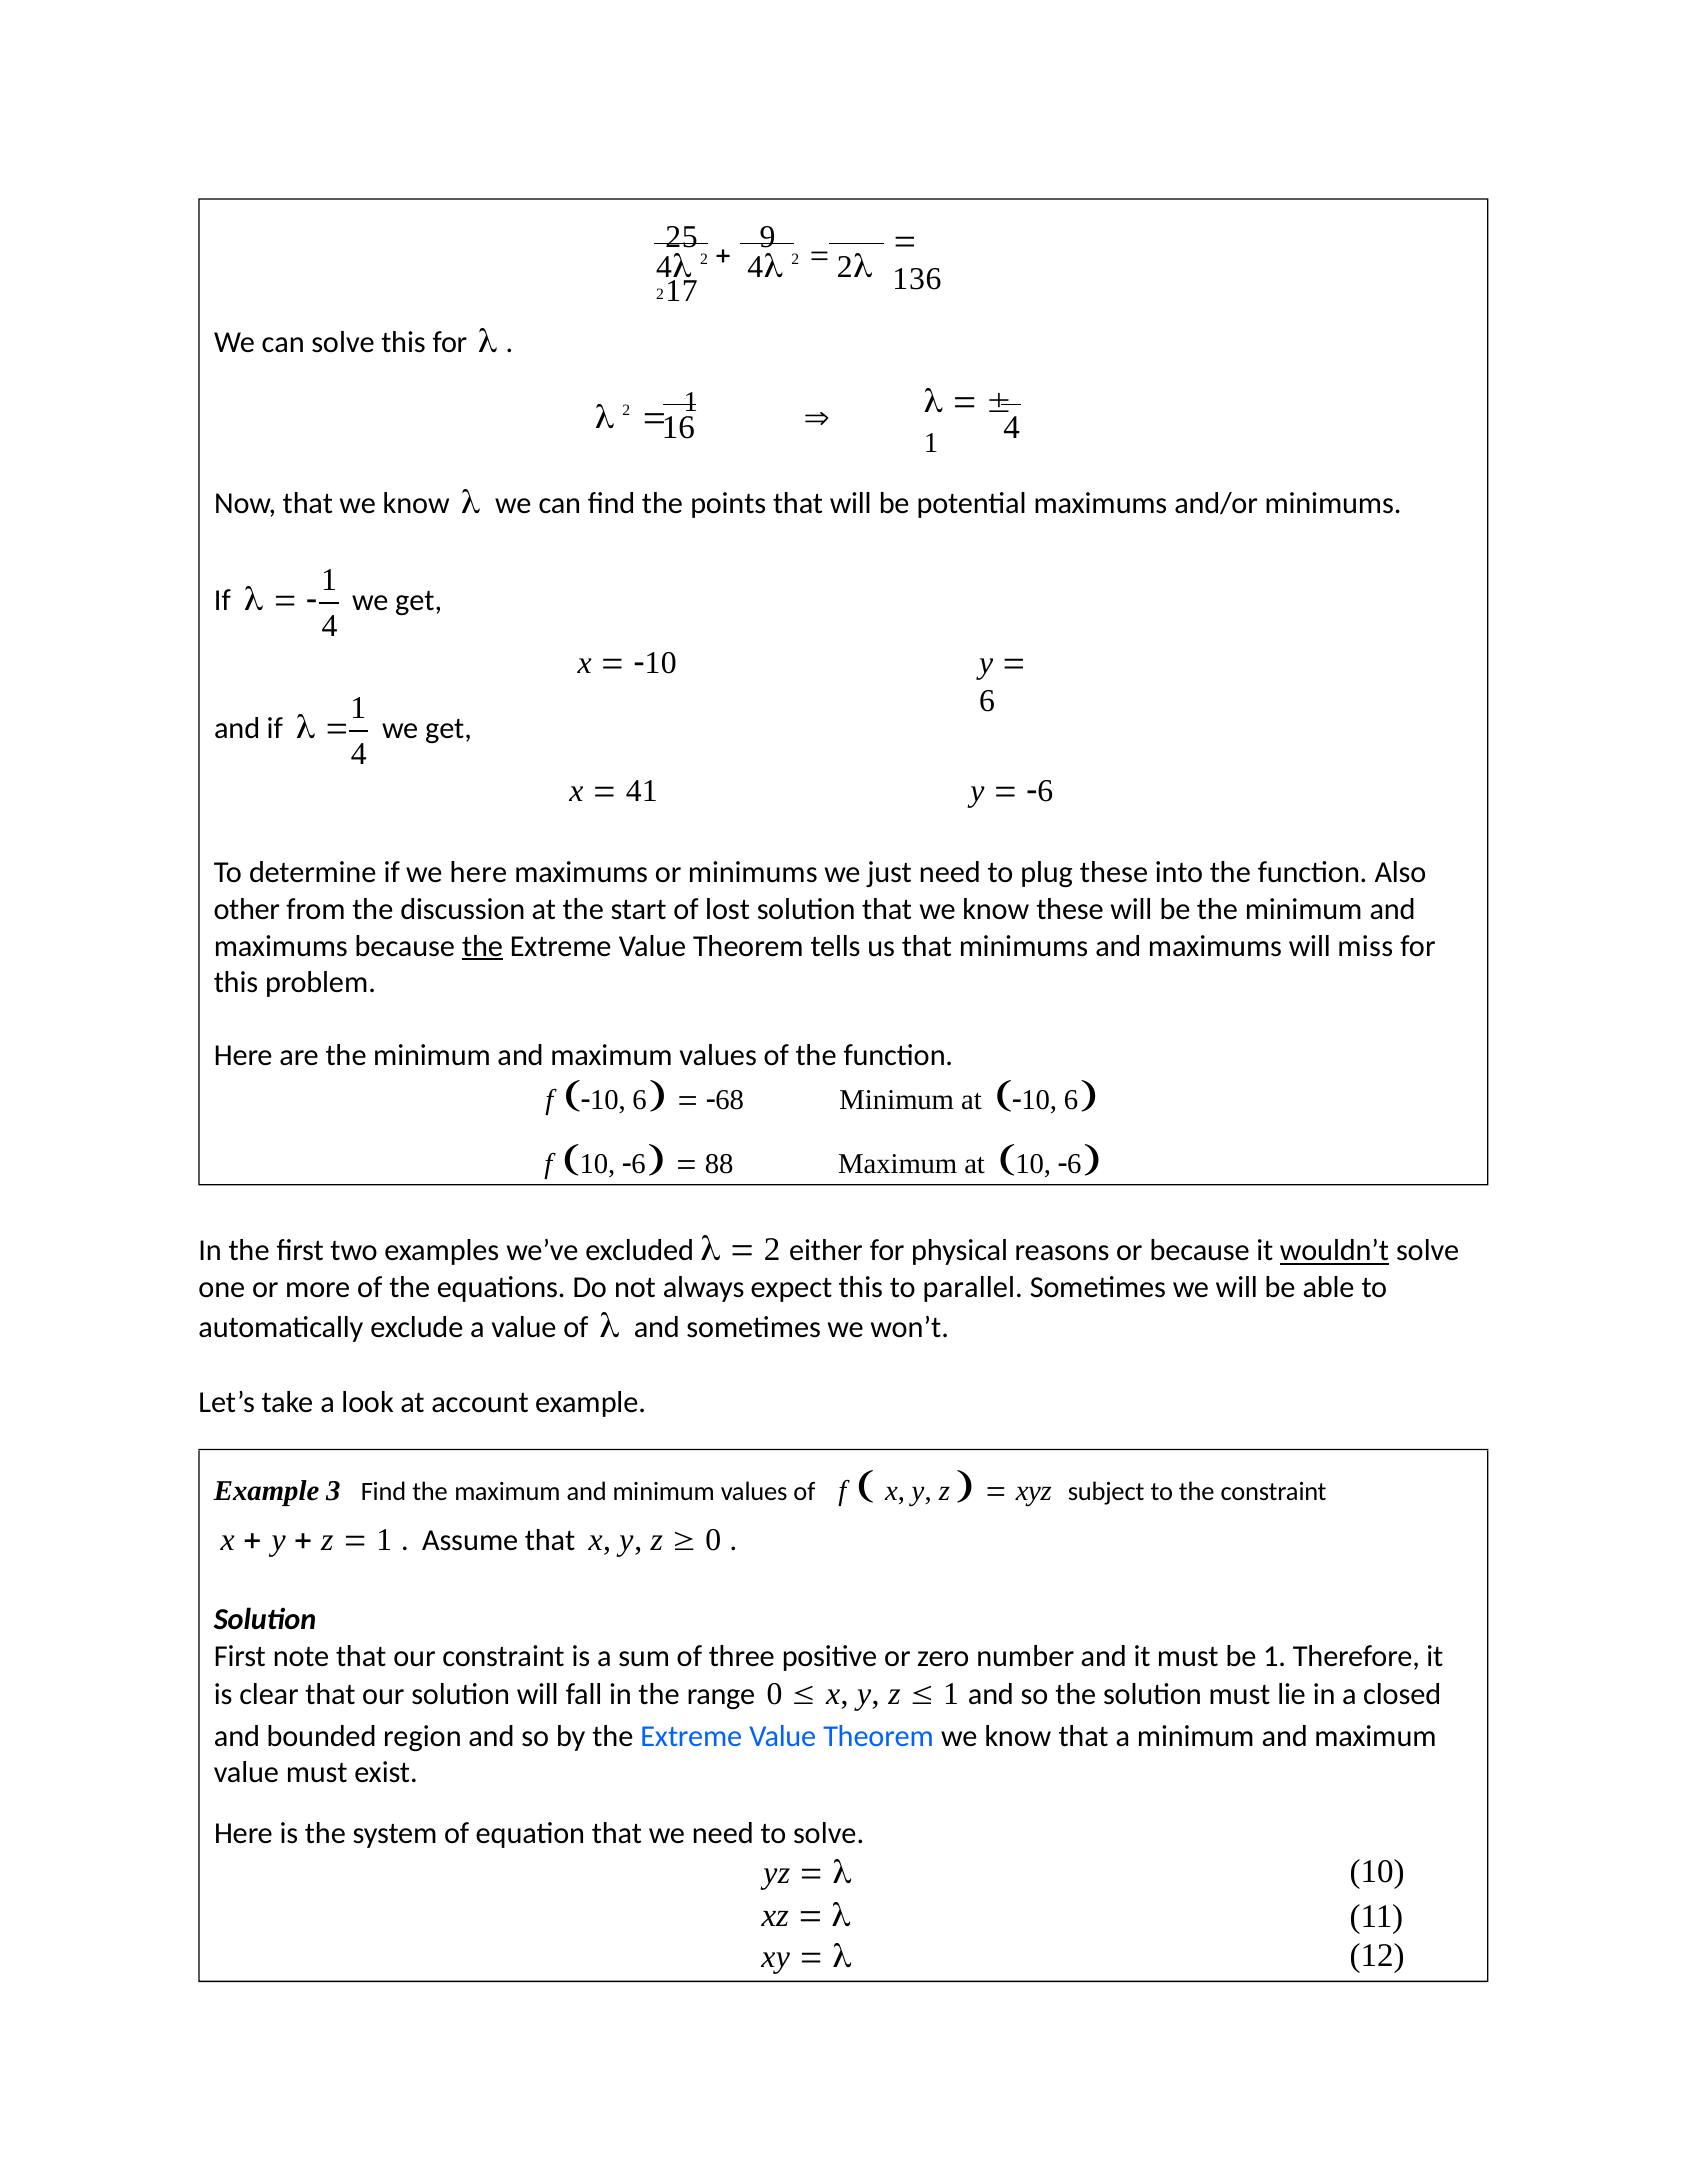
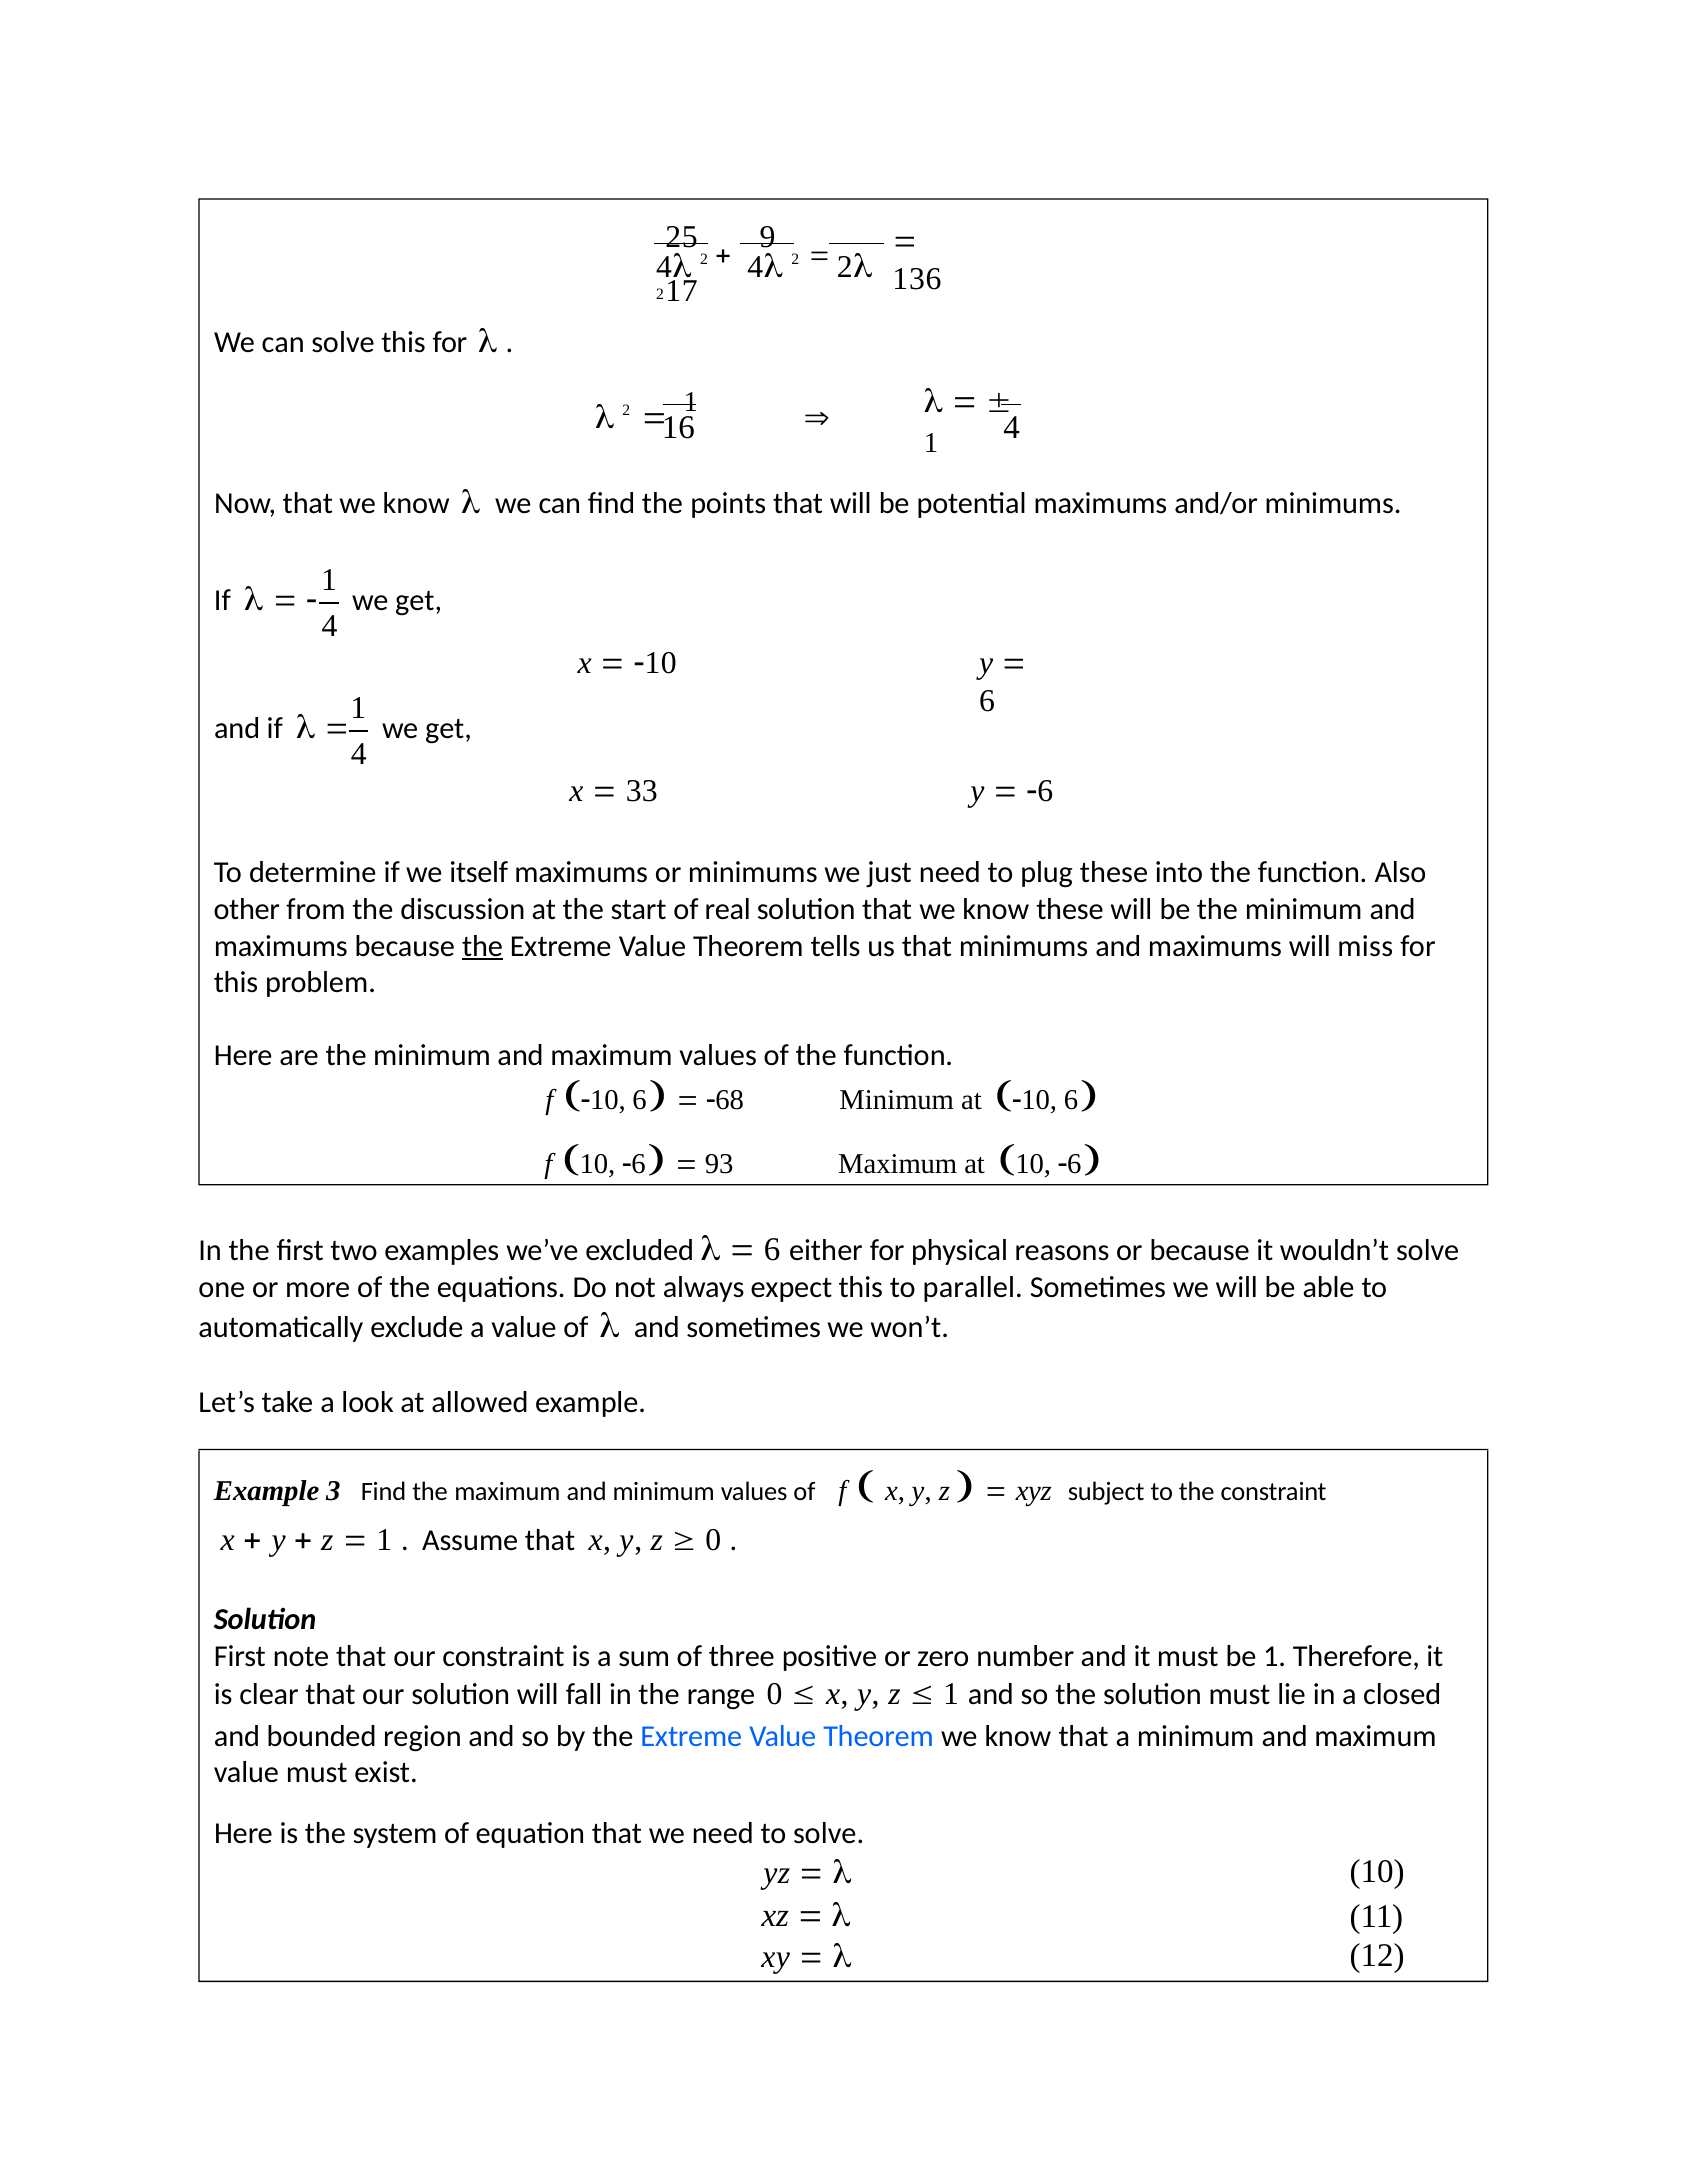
41: 41 -> 33
we here: here -> itself
lost: lost -> real
88: 88 -> 93
2 at (772, 1250): 2 -> 6
wouldn’t underline: present -> none
account: account -> allowed
